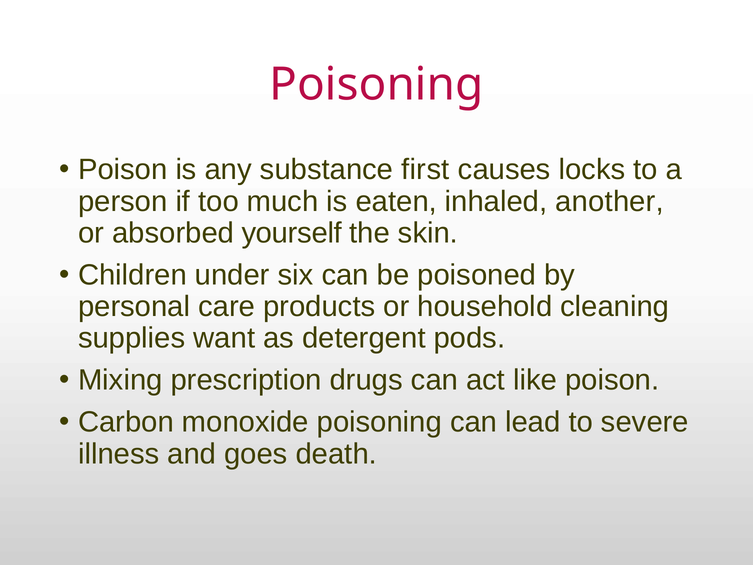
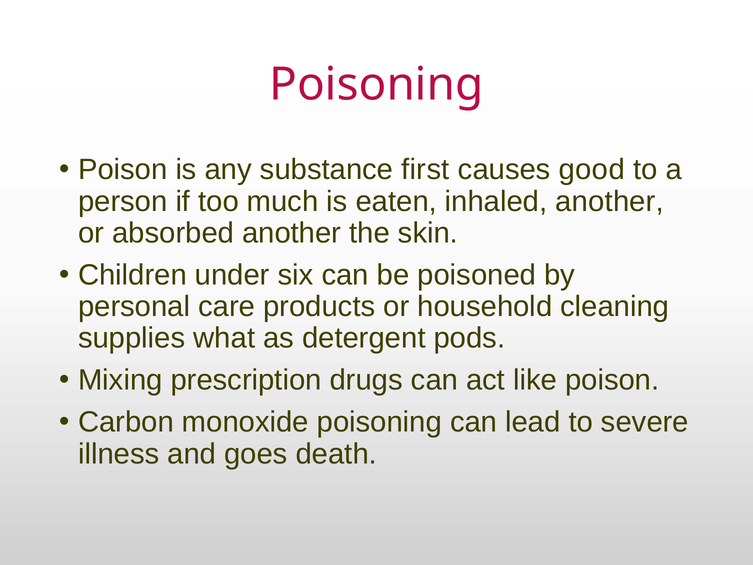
locks: locks -> good
absorbed yourself: yourself -> another
want: want -> what
